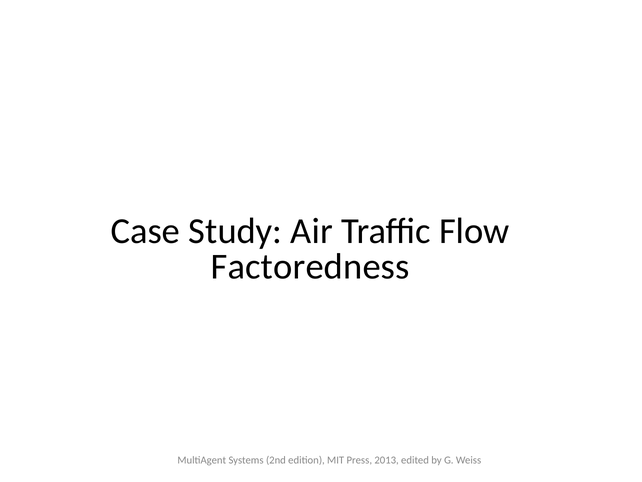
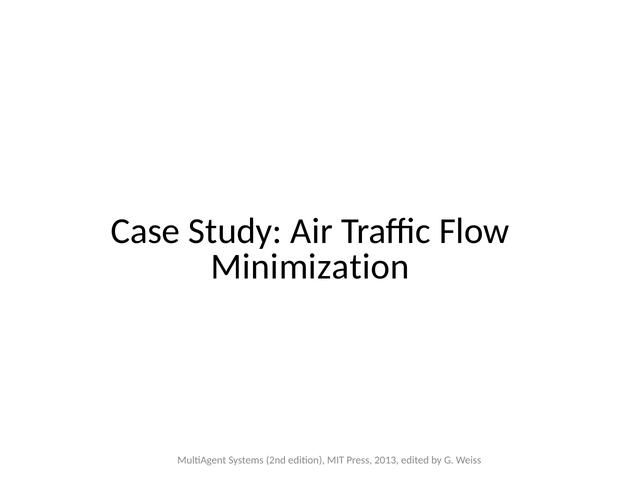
Factoredness: Factoredness -> Minimization
